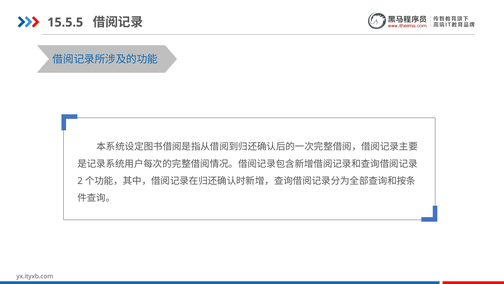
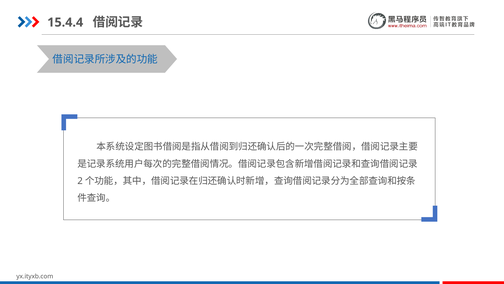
15.5.5: 15.5.5 -> 15.4.4
